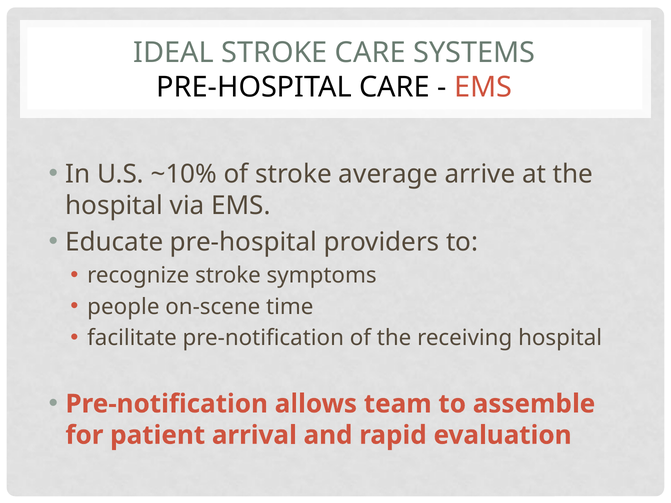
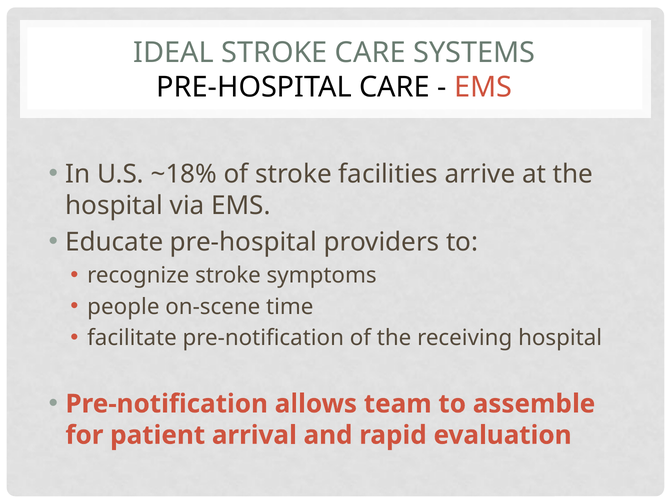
~10%: ~10% -> ~18%
average: average -> facilities
